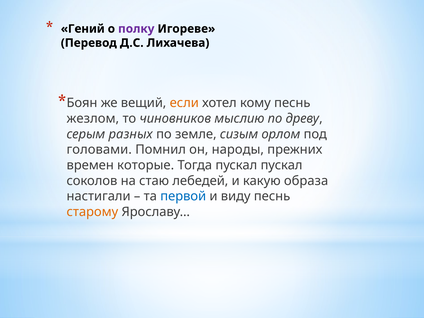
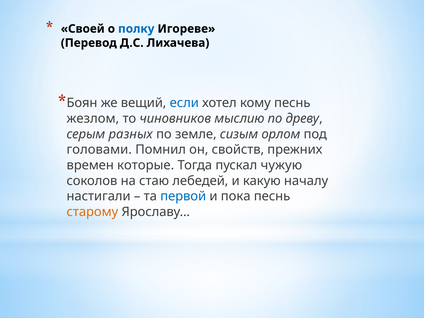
Гений: Гений -> Своей
полку colour: purple -> blue
если colour: orange -> blue
народы: народы -> свойств
пускал пускал: пускал -> чужую
образа: образа -> началу
виду: виду -> пока
